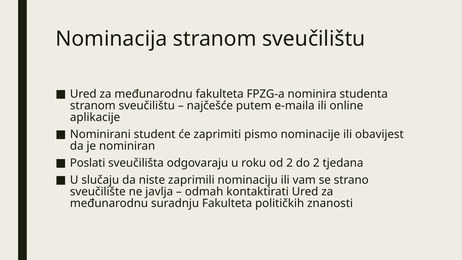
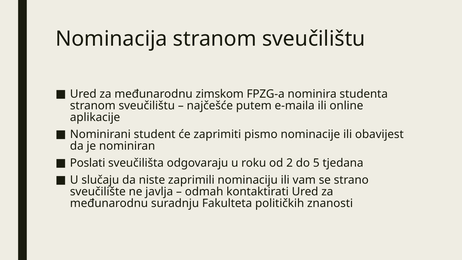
međunarodnu fakulteta: fakulteta -> zimskom
do 2: 2 -> 5
